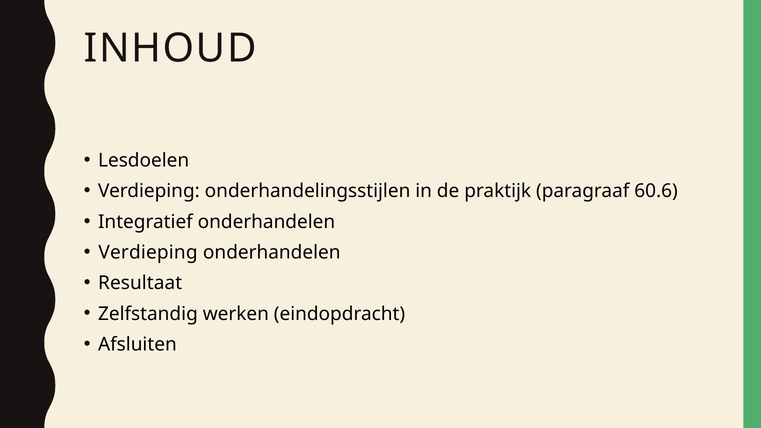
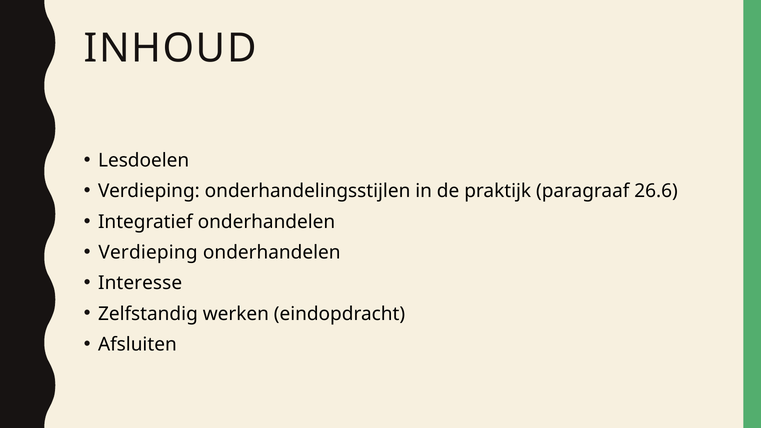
60.6: 60.6 -> 26.6
Resultaat: Resultaat -> Interesse
